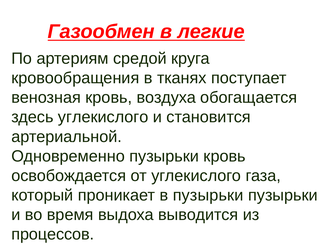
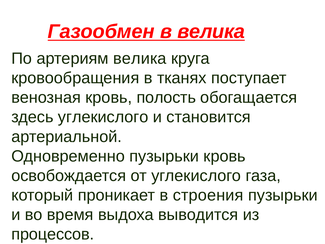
в легкие: легкие -> велика
артериям средой: средой -> велика
воздуха: воздуха -> полость
в пузырьки: пузырьки -> строения
